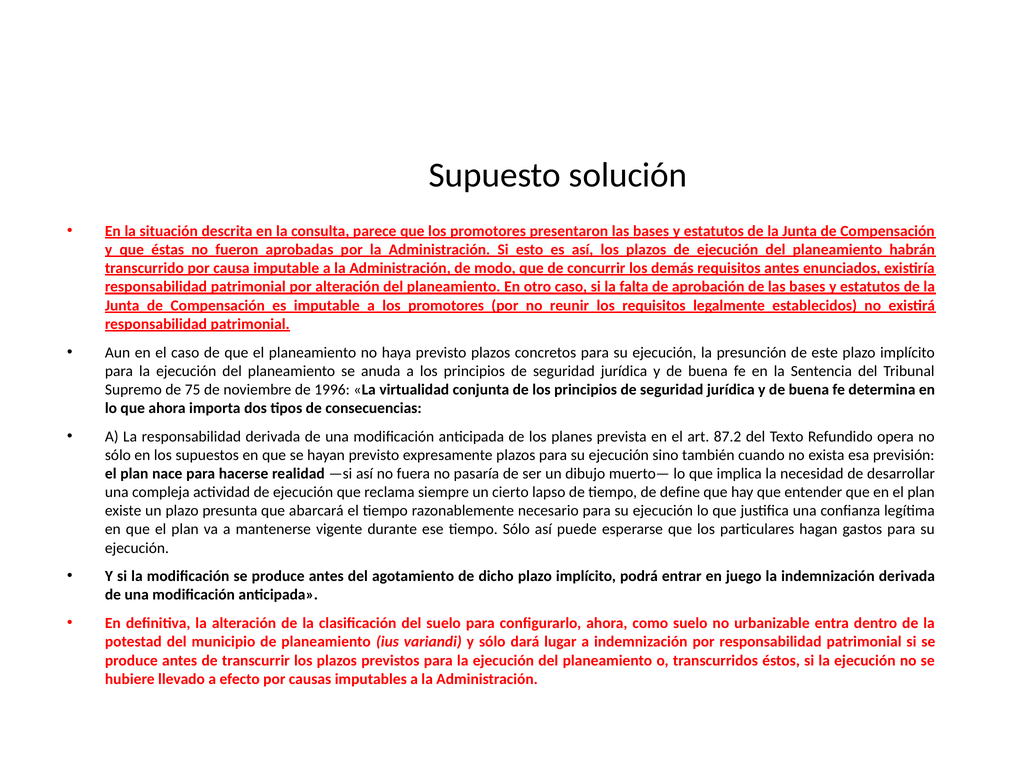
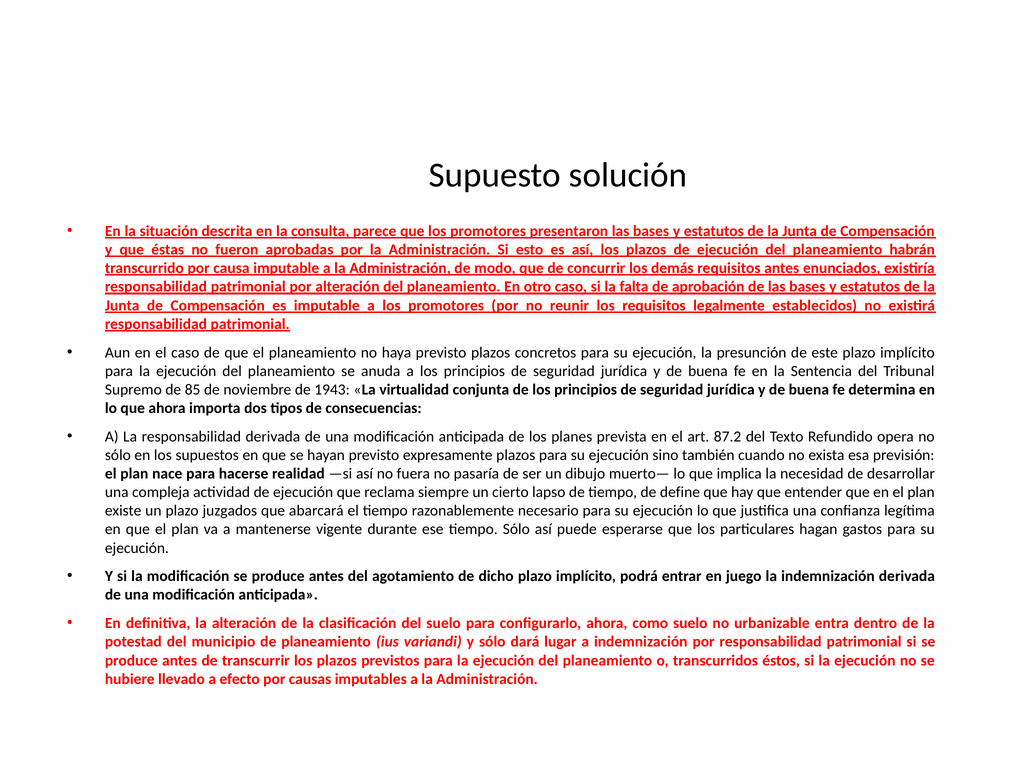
75: 75 -> 85
1996: 1996 -> 1943
presunta: presunta -> juzgados
